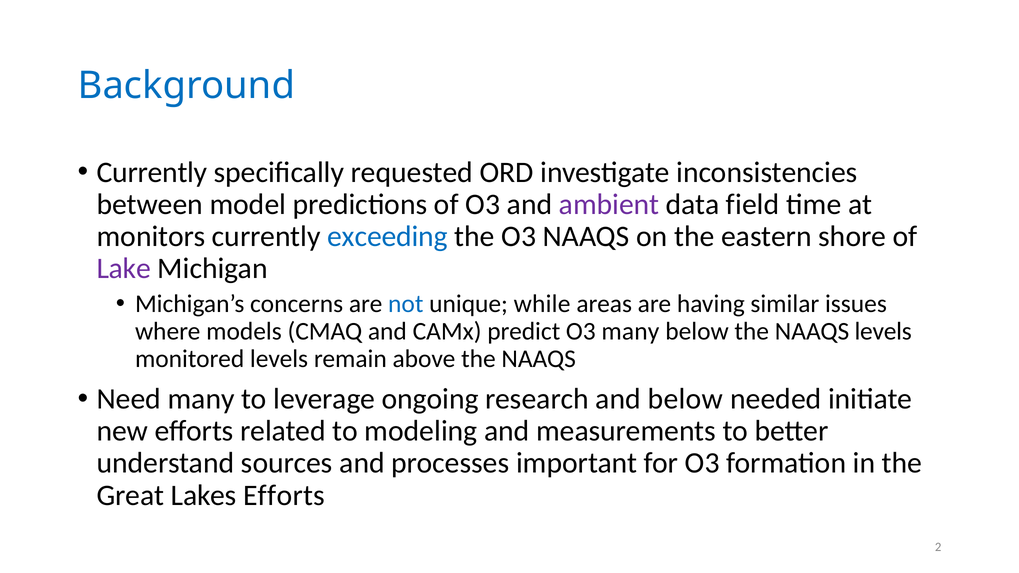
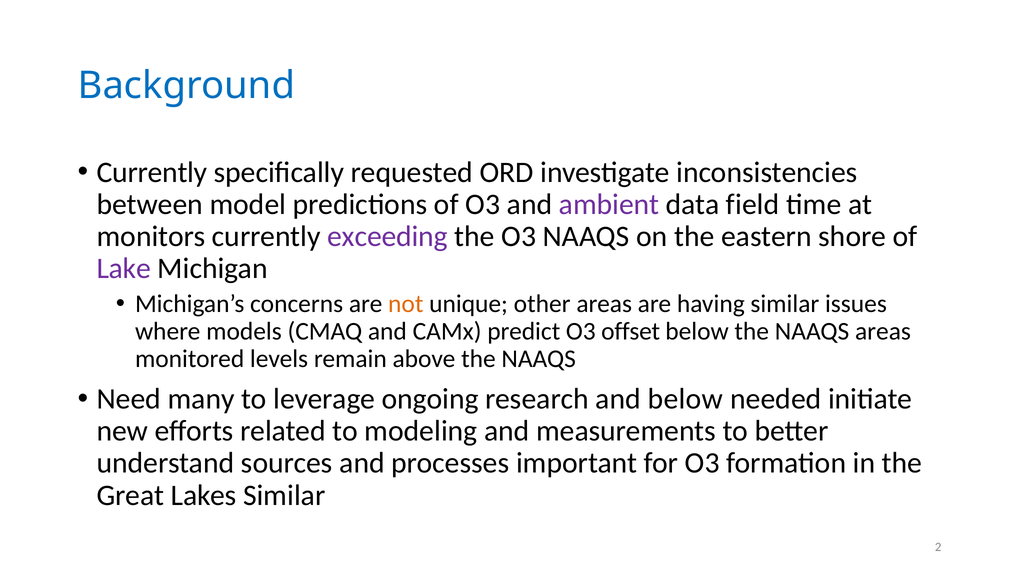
exceeding colour: blue -> purple
not colour: blue -> orange
while: while -> other
O3 many: many -> offset
NAAQS levels: levels -> areas
Lakes Efforts: Efforts -> Similar
